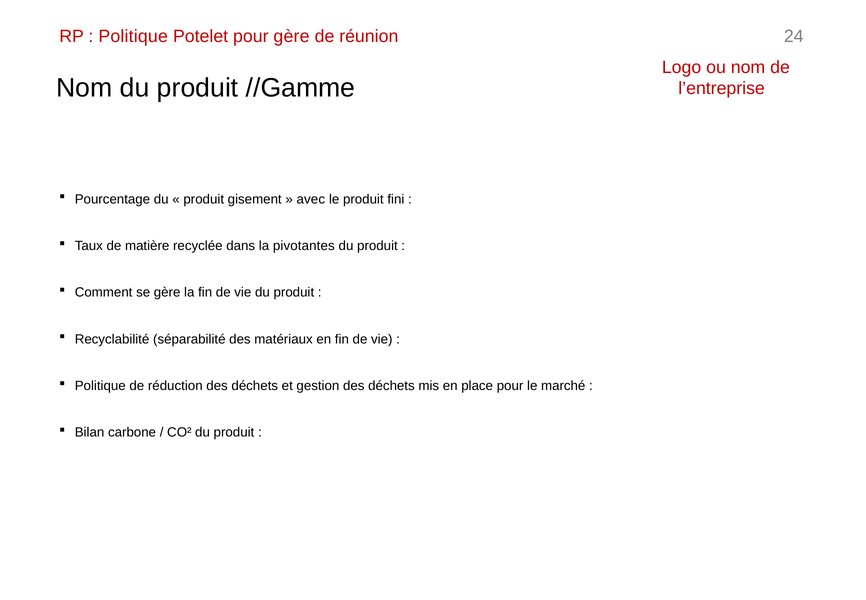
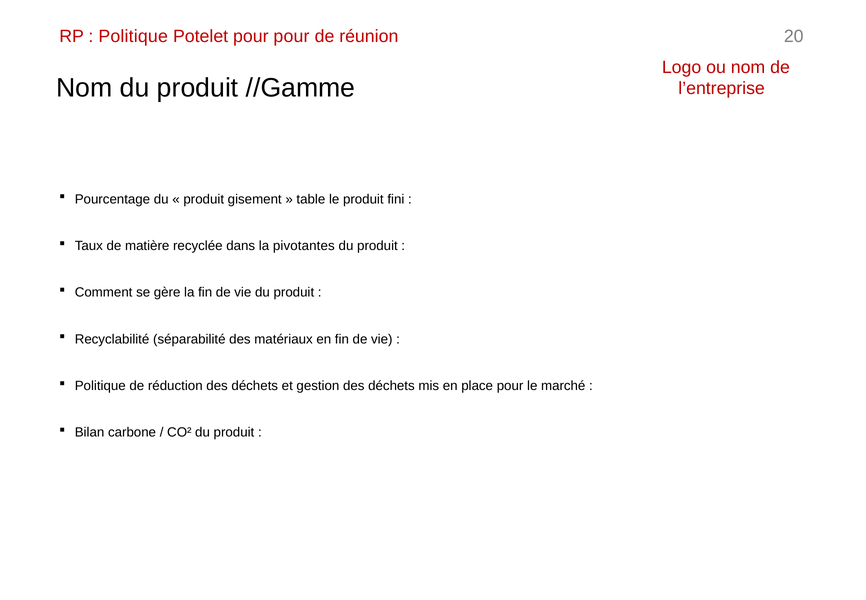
pour gère: gère -> pour
24: 24 -> 20
avec: avec -> table
